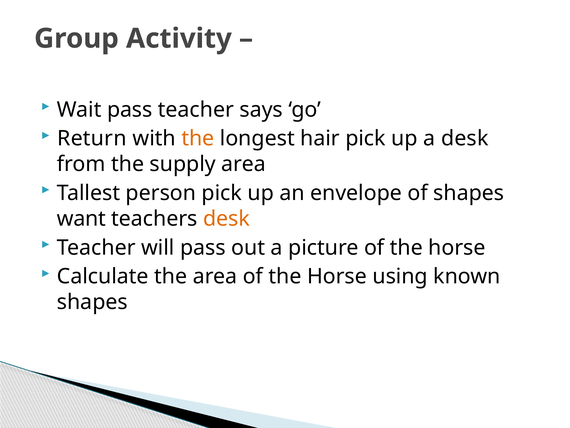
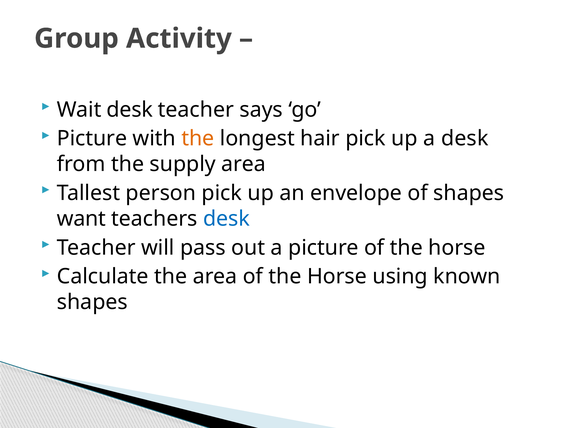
Wait pass: pass -> desk
Return at (92, 138): Return -> Picture
desk at (226, 218) colour: orange -> blue
